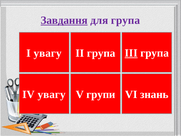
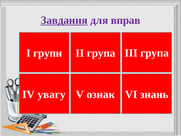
для група: група -> вправ
І увагу: увагу -> групи
ІІІ underline: present -> none
групи: групи -> ознак
